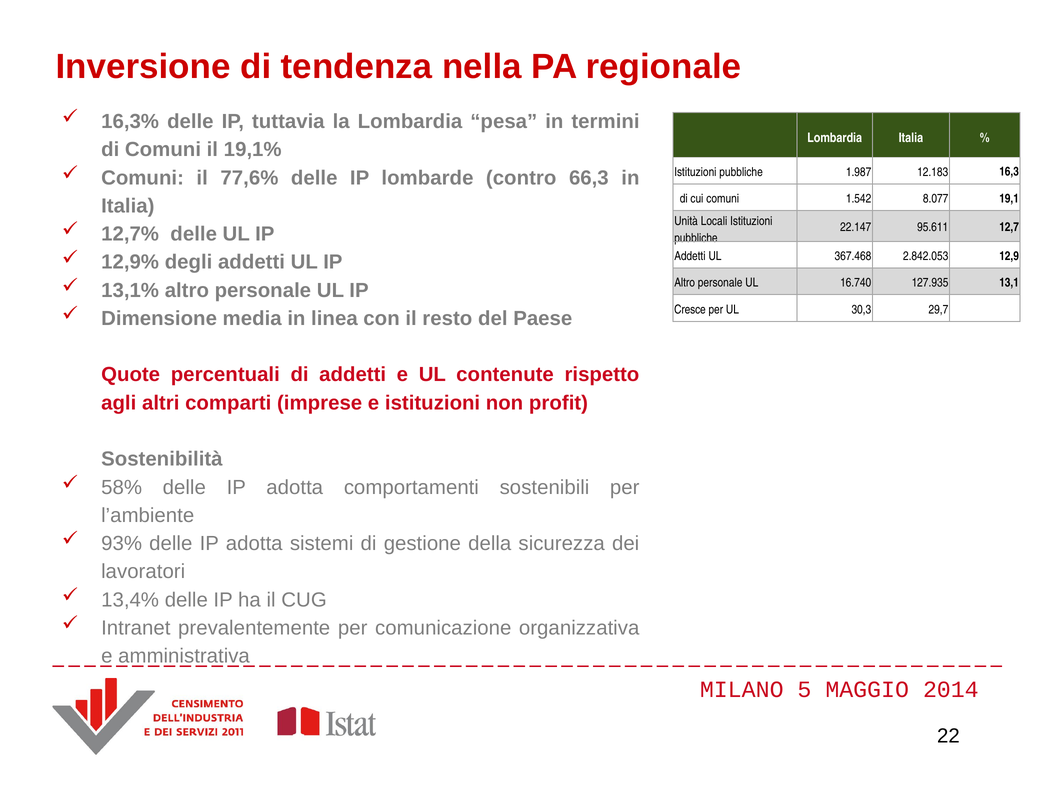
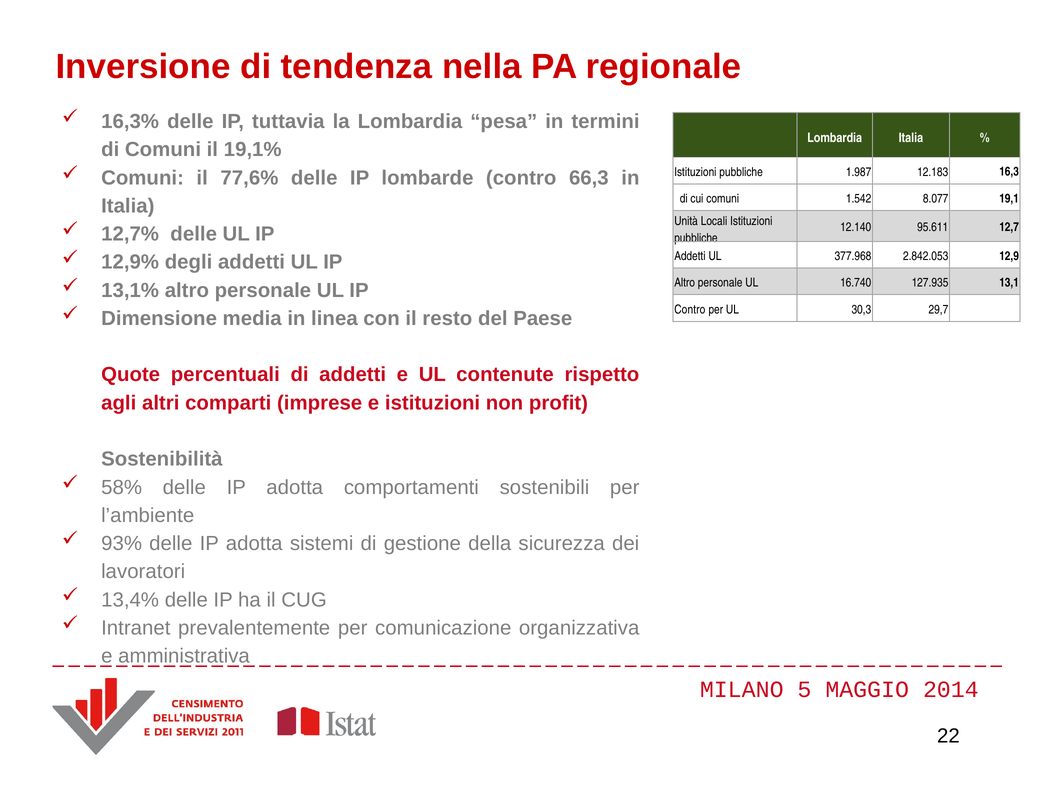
22.147: 22.147 -> 12.140
367.468: 367.468 -> 377.968
Cresce at (690, 309): Cresce -> Contro
